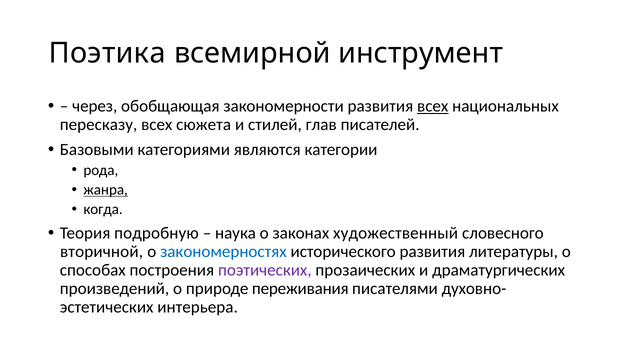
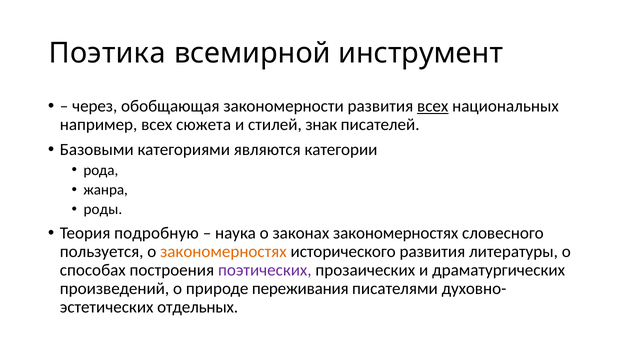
пересказу: пересказу -> например
глав: глав -> знак
жанра underline: present -> none
когда: когда -> роды
законах художественный: художественный -> закономерностях
вторичной: вторичной -> пользуется
закономерностях at (223, 251) colour: blue -> orange
интерьера: интерьера -> отдельных
